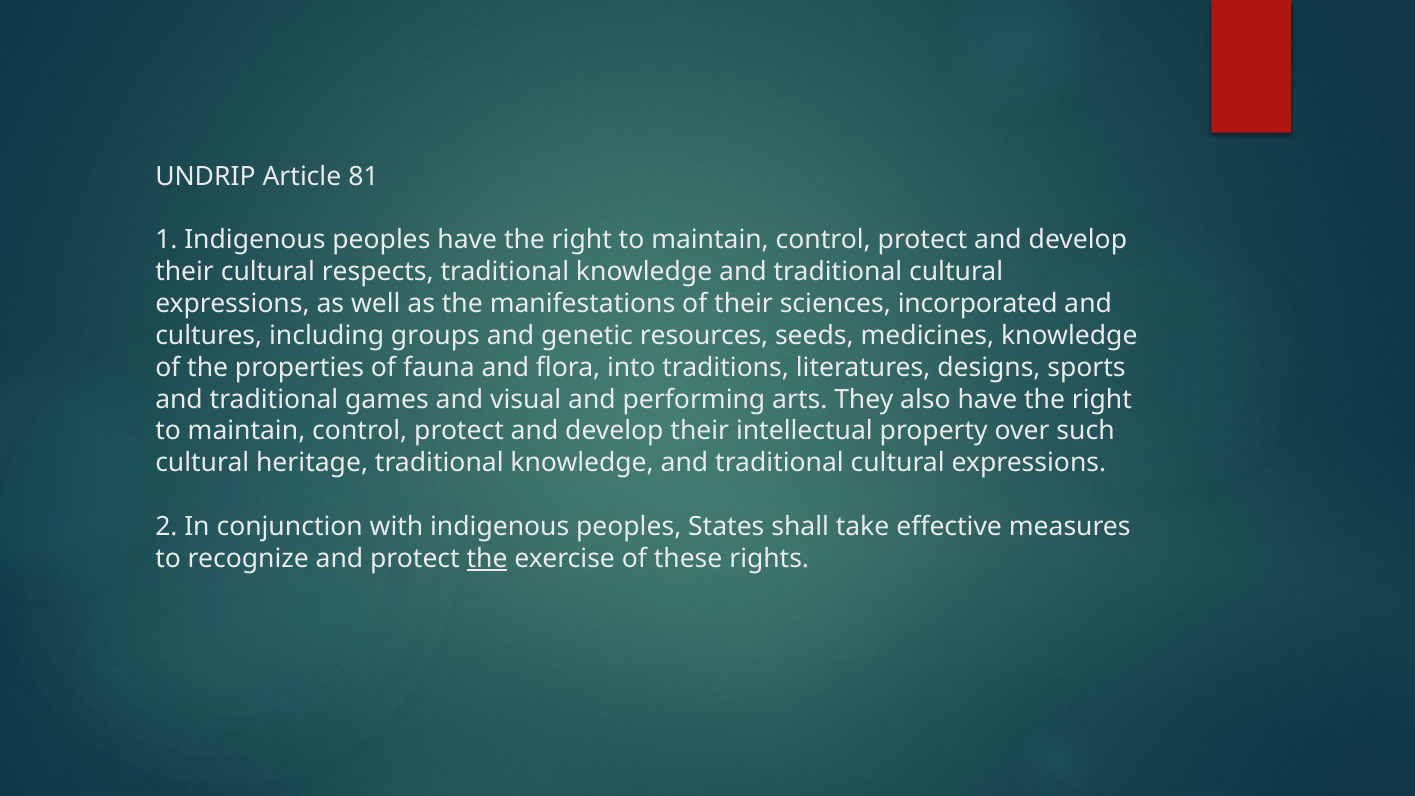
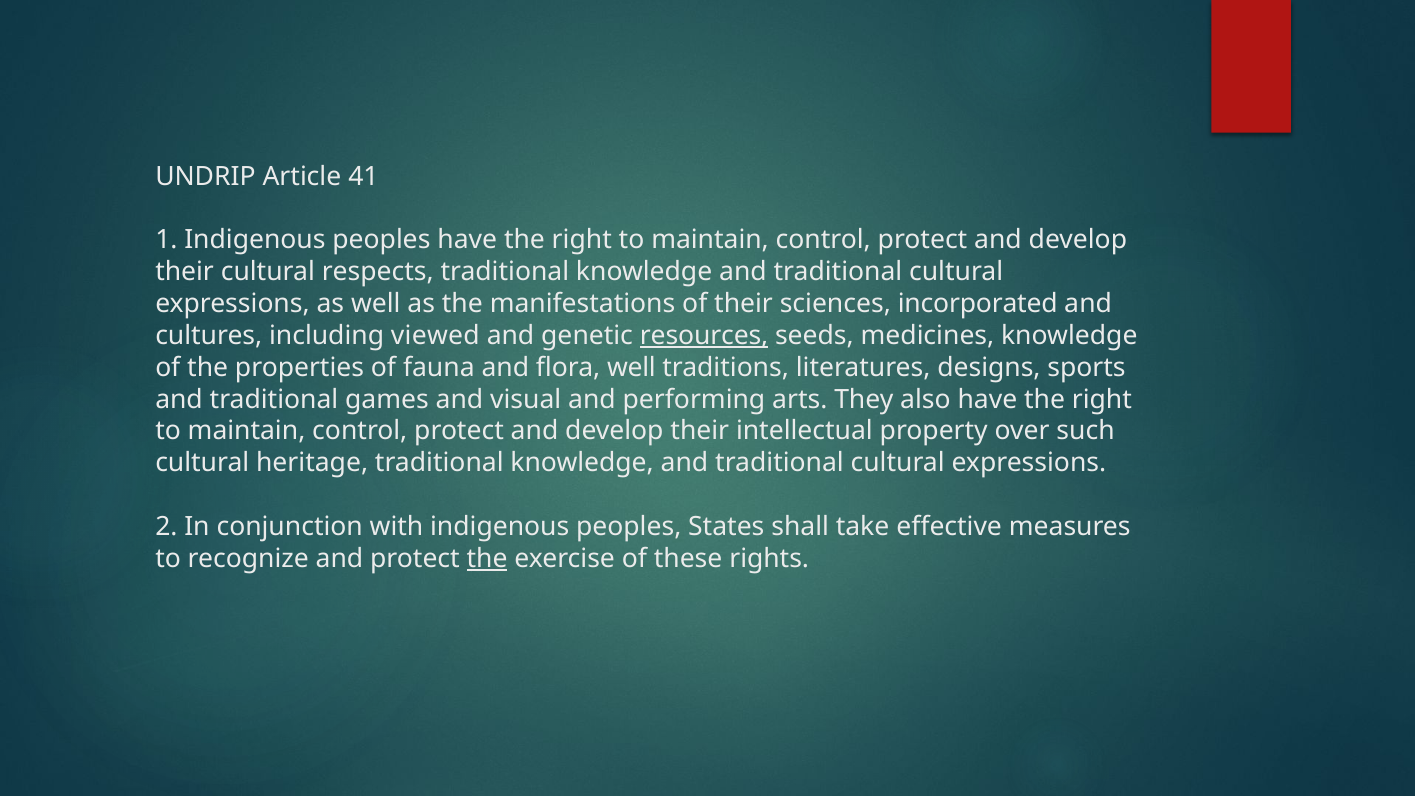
81: 81 -> 41
groups: groups -> viewed
resources underline: none -> present
flora into: into -> well
